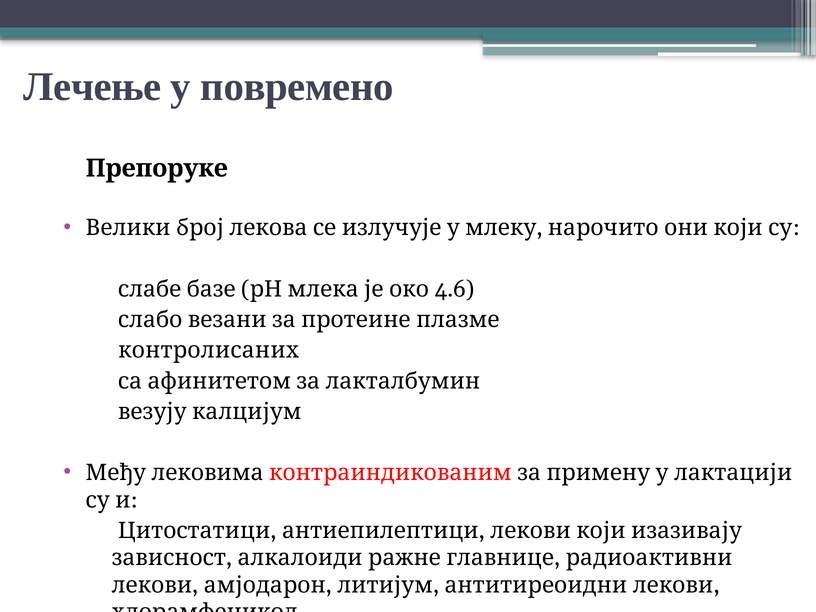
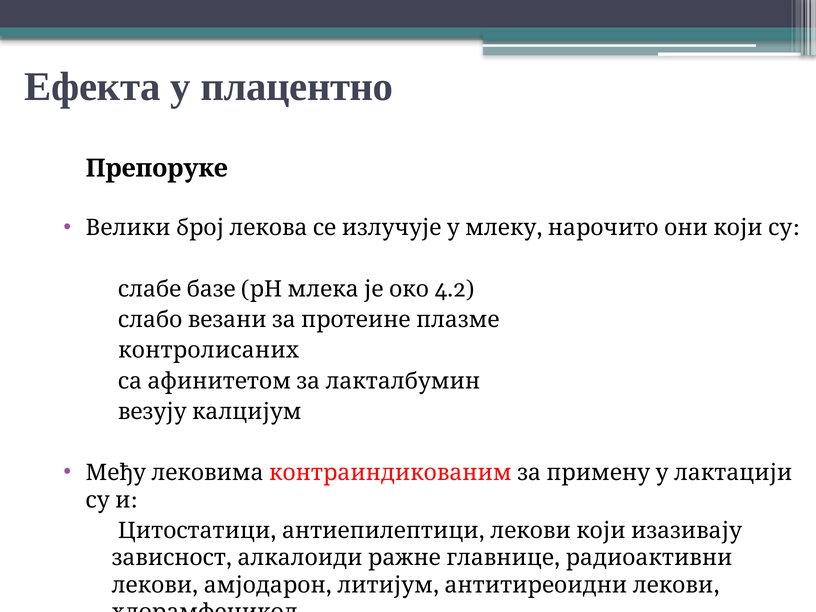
Лечење: Лечење -> Ефекта
повремено: повремено -> плацентно
4.6: 4.6 -> 4.2
